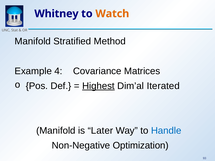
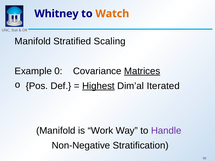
Method: Method -> Scaling
4: 4 -> 0
Matrices underline: none -> present
Later: Later -> Work
Handle colour: blue -> purple
Optimization: Optimization -> Stratification
